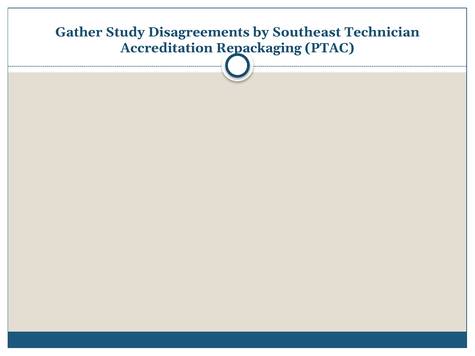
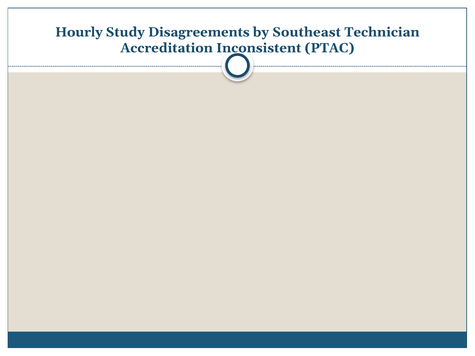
Gather: Gather -> Hourly
Repackaging: Repackaging -> Inconsistent
